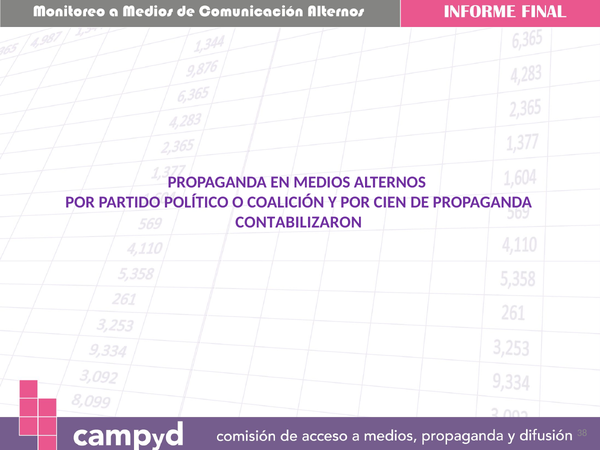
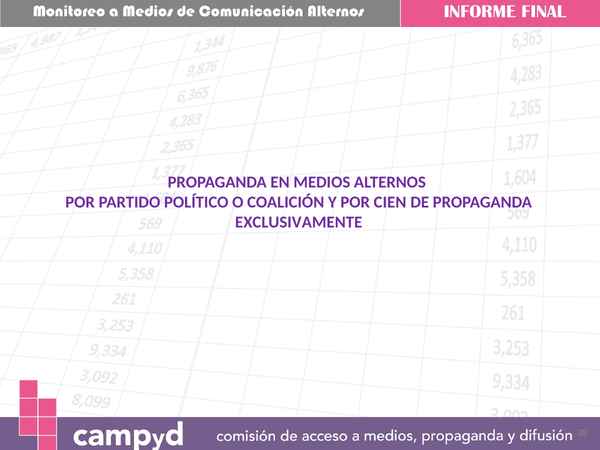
CONTABILIZARON: CONTABILIZARON -> EXCLUSIVAMENTE
